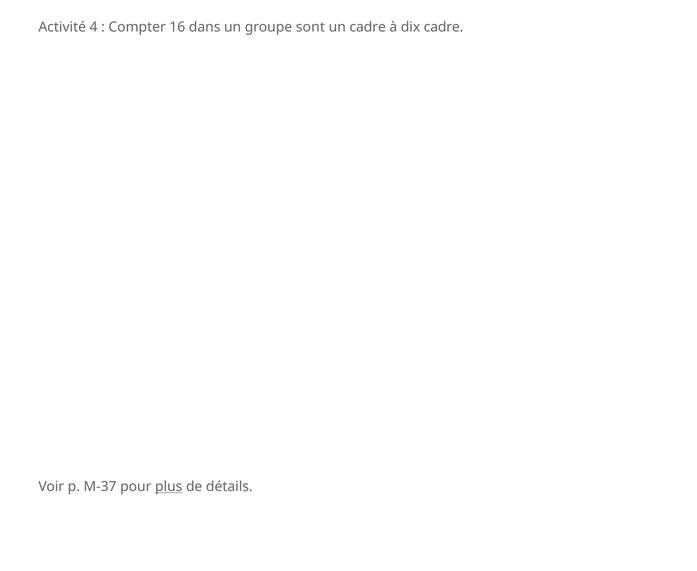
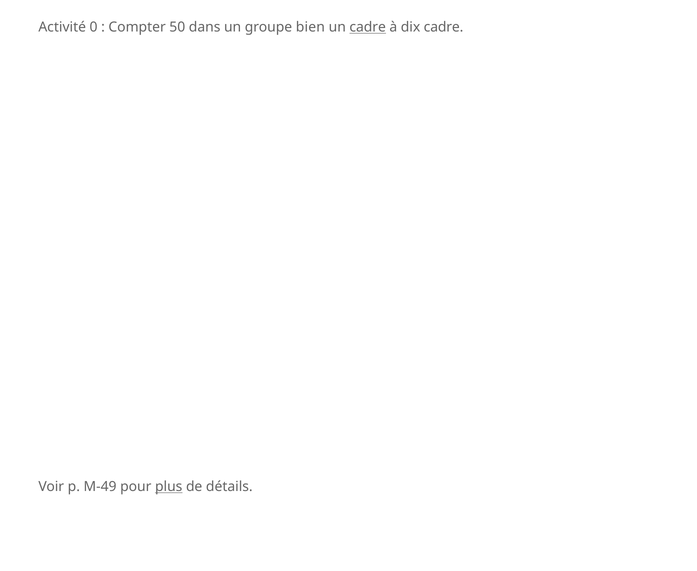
4: 4 -> 0
16: 16 -> 50
sont: sont -> bien
cadre at (368, 27) underline: none -> present
M-37: M-37 -> M-49
